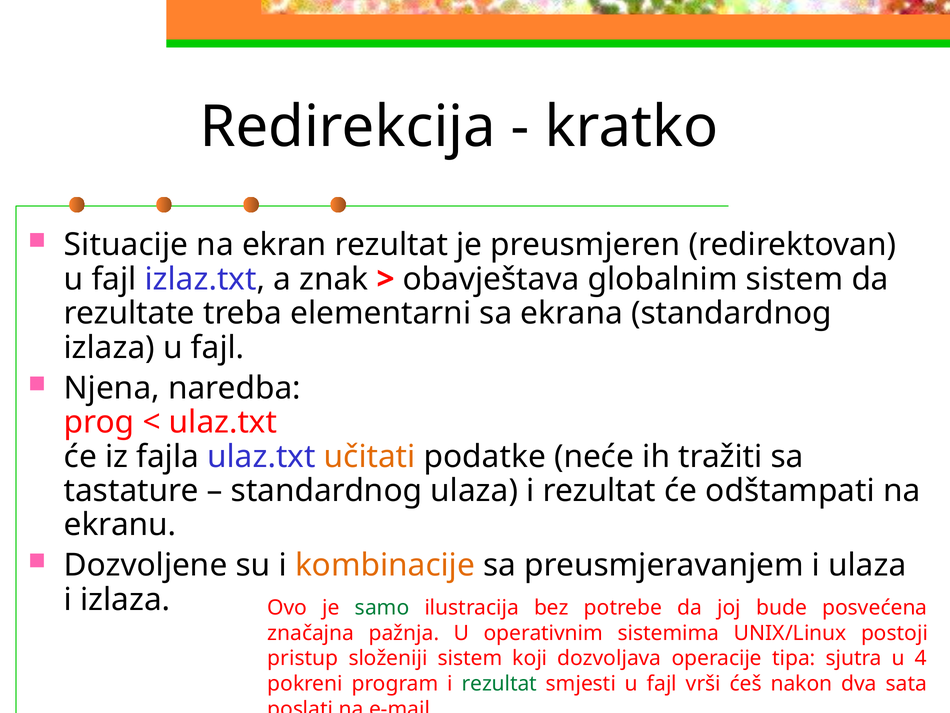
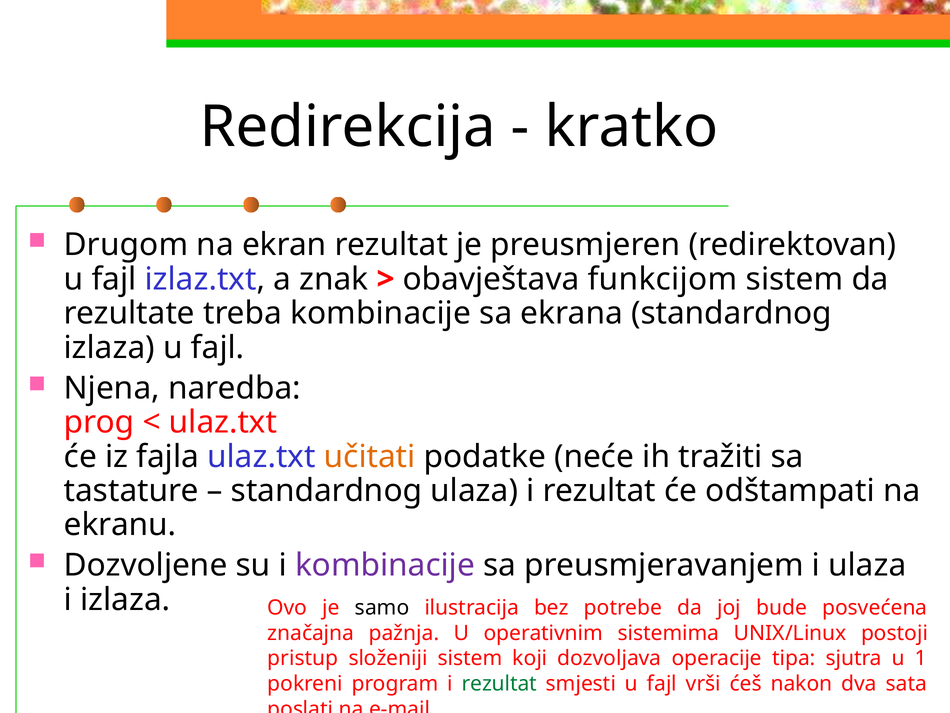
Situacije: Situacije -> Drugom
globalnim: globalnim -> funkcijom
treba elementarni: elementarni -> kombinacije
kombinacije at (385, 565) colour: orange -> purple
samo colour: green -> black
4: 4 -> 1
